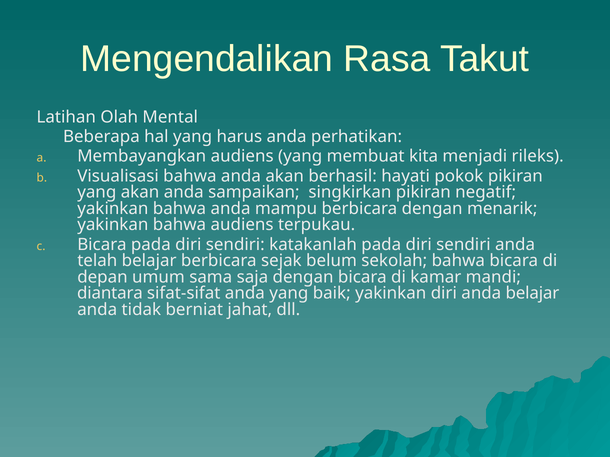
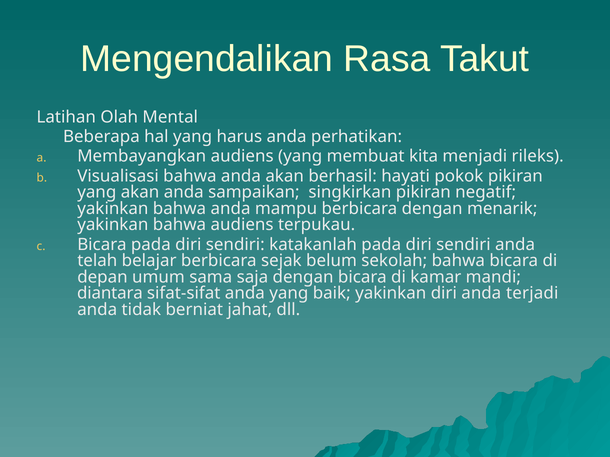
anda belajar: belajar -> terjadi
